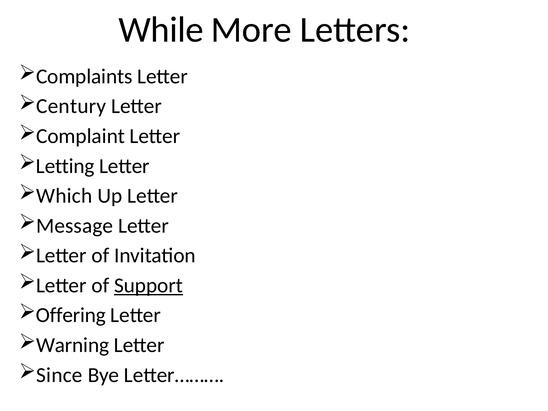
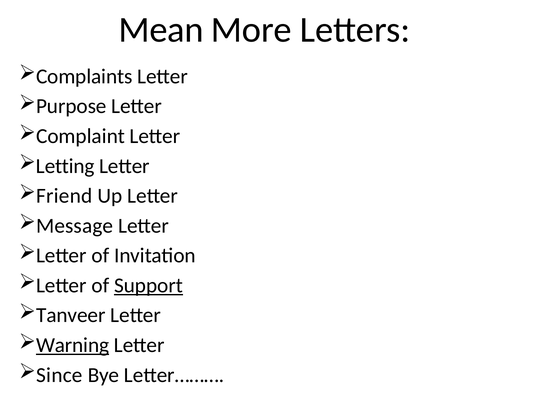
While: While -> Mean
Century: Century -> Purpose
Which: Which -> Friend
Offering: Offering -> Tanveer
Warning underline: none -> present
